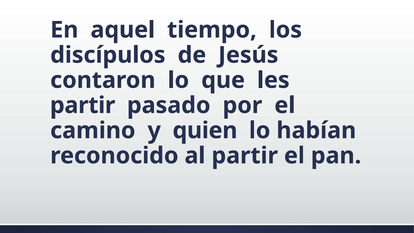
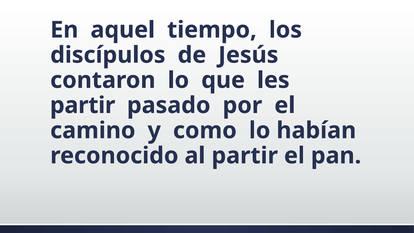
quien: quien -> como
